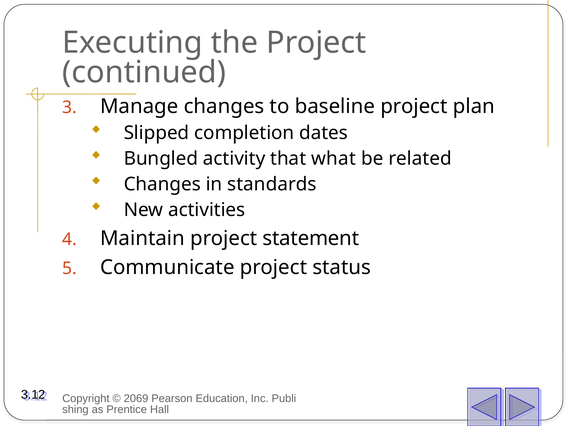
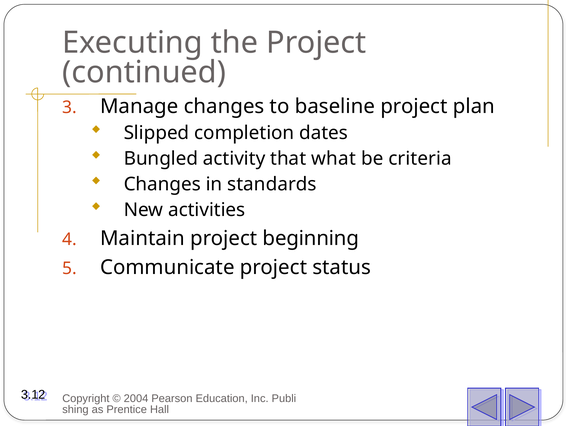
related: related -> criteria
statement: statement -> beginning
2069: 2069 -> 2004
